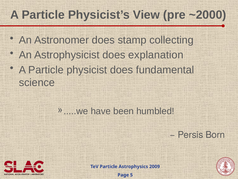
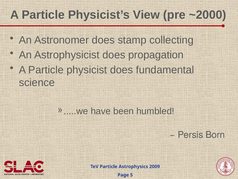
explanation: explanation -> propagation
